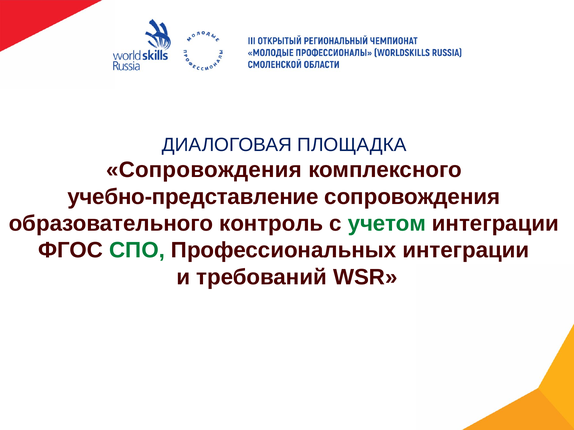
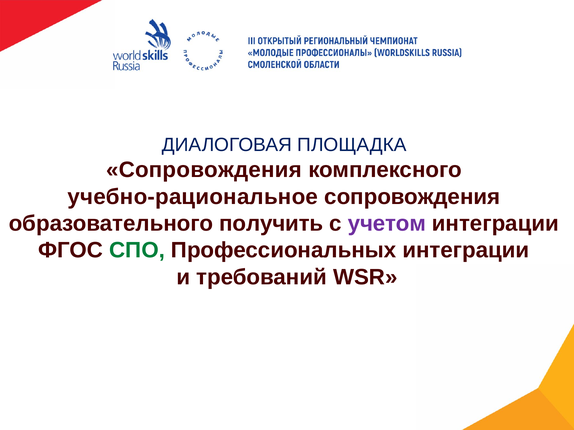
учебно-представление: учебно-представление -> учебно-рациональное
контроль: контроль -> получить
учетом colour: green -> purple
